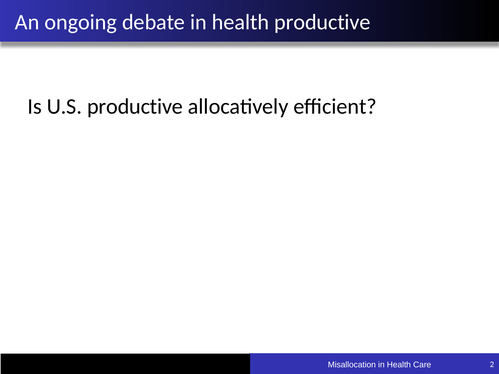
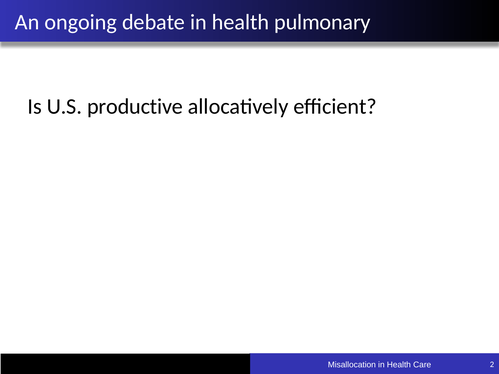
health productive: productive -> pulmonary
